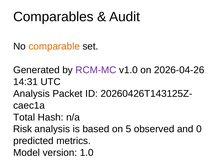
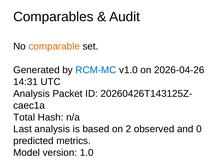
RCM-MC colour: purple -> blue
Risk: Risk -> Last
5: 5 -> 2
